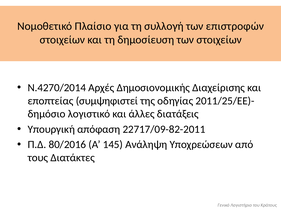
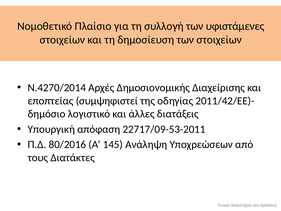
επιστροφών: επιστροφών -> υφιστάμενες
2011/25/ΕΕ)-: 2011/25/ΕΕ)- -> 2011/42/ΕΕ)-
22717/09-82-2011: 22717/09-82-2011 -> 22717/09-53-2011
